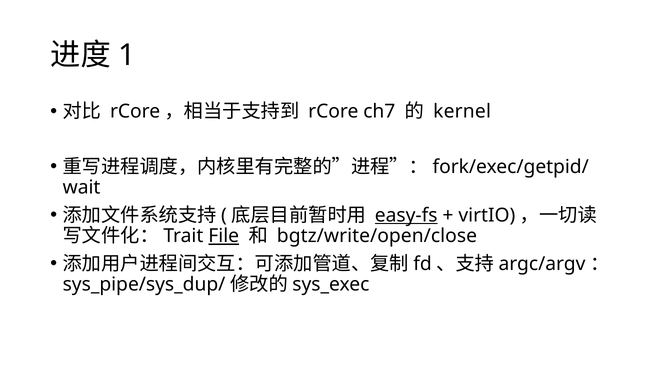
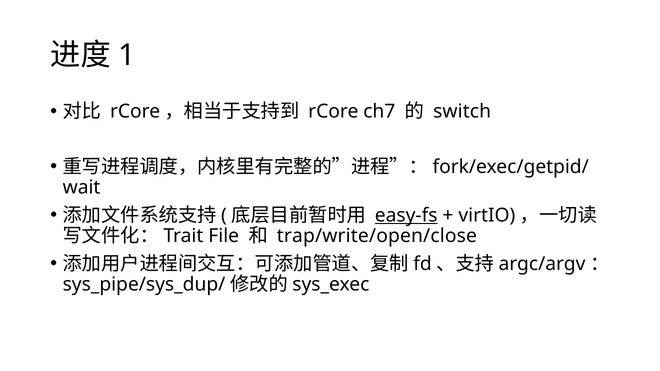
kernel: kernel -> switch
File underline: present -> none
bgtz/write/open/close: bgtz/write/open/close -> trap/write/open/close
